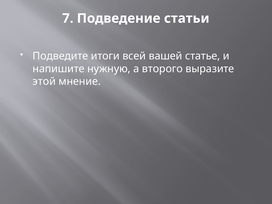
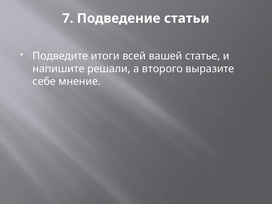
нужную: нужную -> решали
этой: этой -> себе
